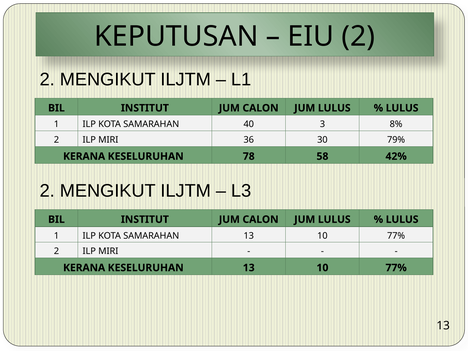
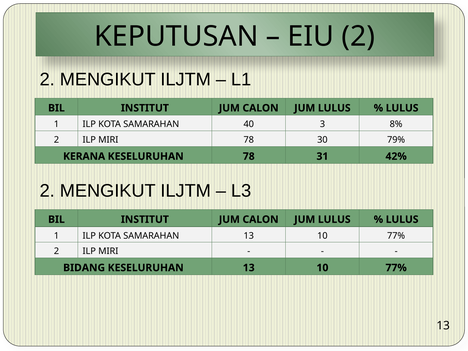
MIRI 36: 36 -> 78
58: 58 -> 31
KERANA at (84, 268): KERANA -> BIDANG
